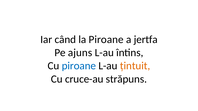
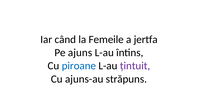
la Piroane: Piroane -> Femeile
țintuit colour: orange -> purple
cruce-au: cruce-au -> ajuns-au
